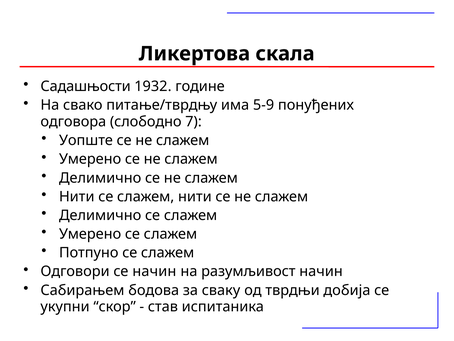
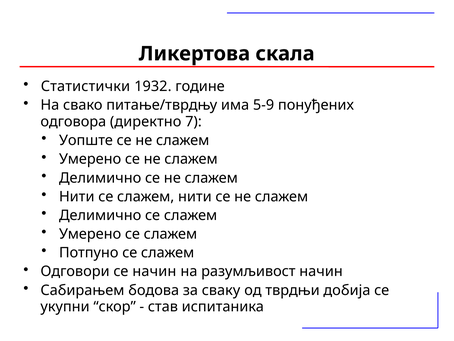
Садашњости: Садашњости -> Статистички
слободно: слободно -> директно
